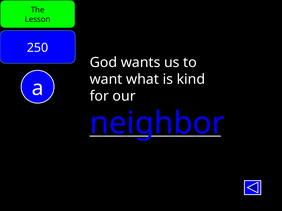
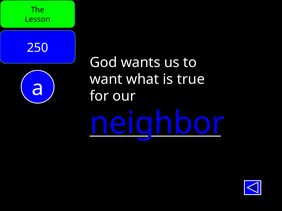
kind: kind -> true
